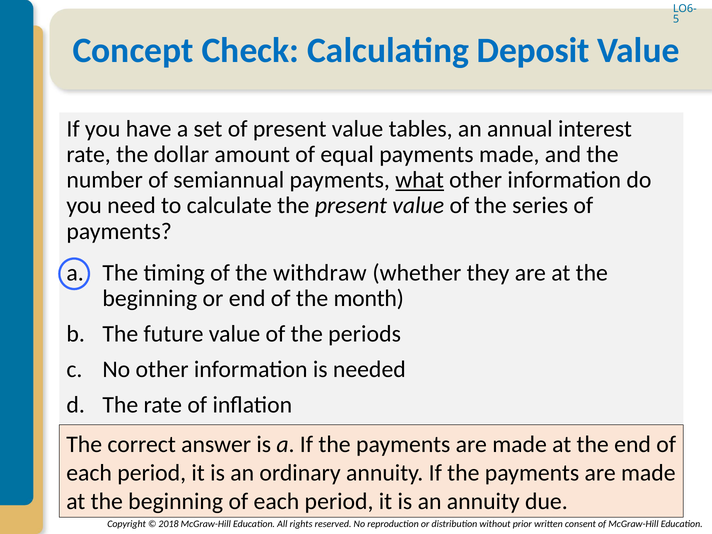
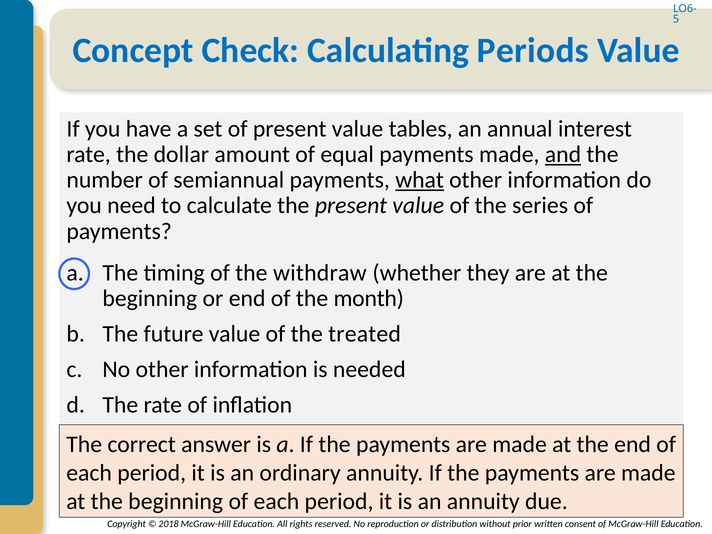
Deposit: Deposit -> Periods
and underline: none -> present
periods: periods -> treated
